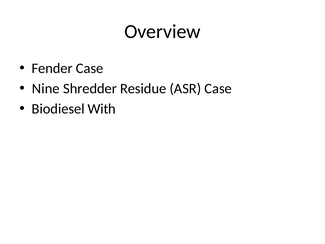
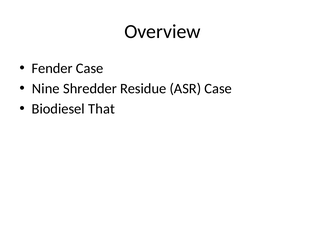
With: With -> That
